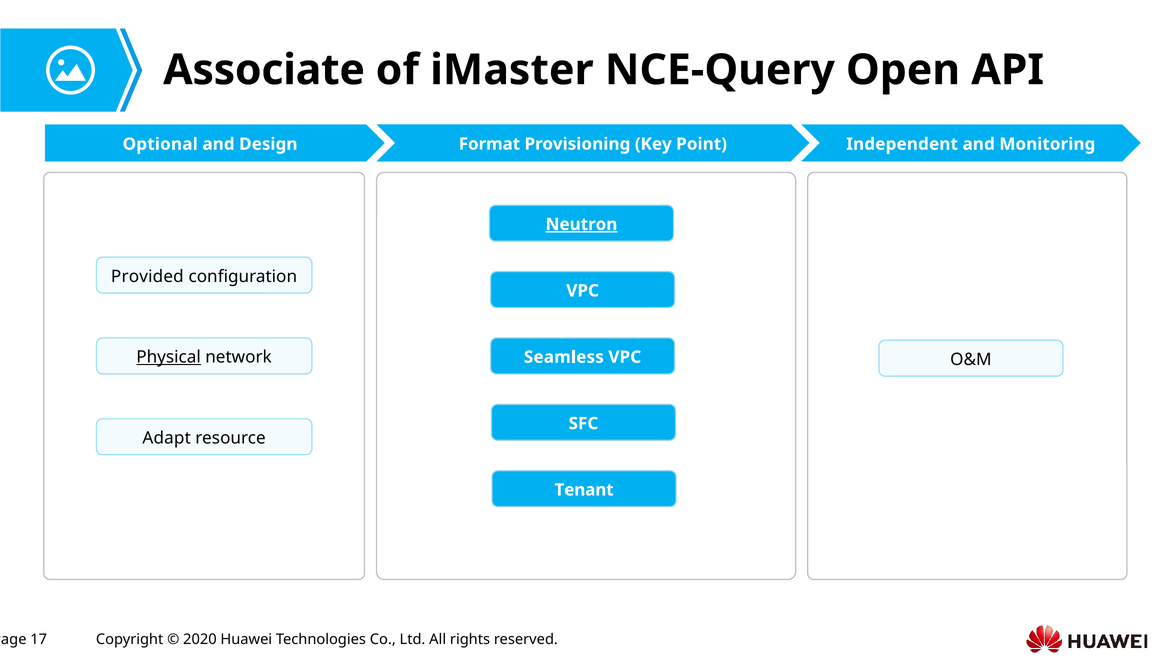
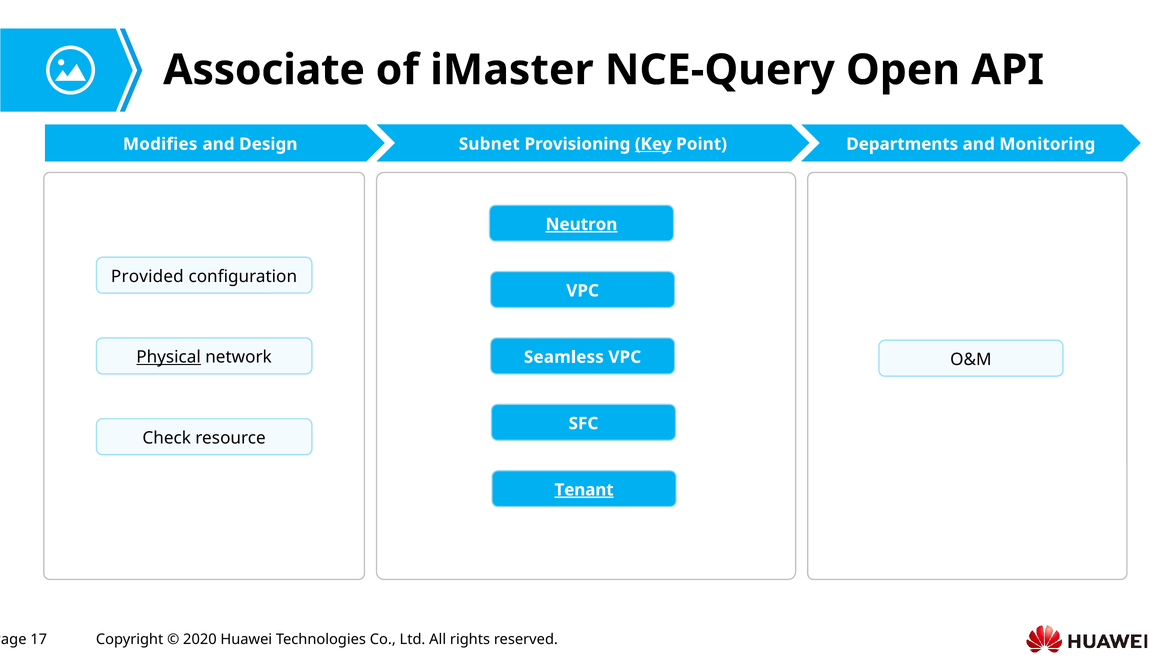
Optional: Optional -> Modifies
Format: Format -> Subnet
Key underline: none -> present
Independent: Independent -> Departments
Adapt: Adapt -> Check
Tenant underline: none -> present
